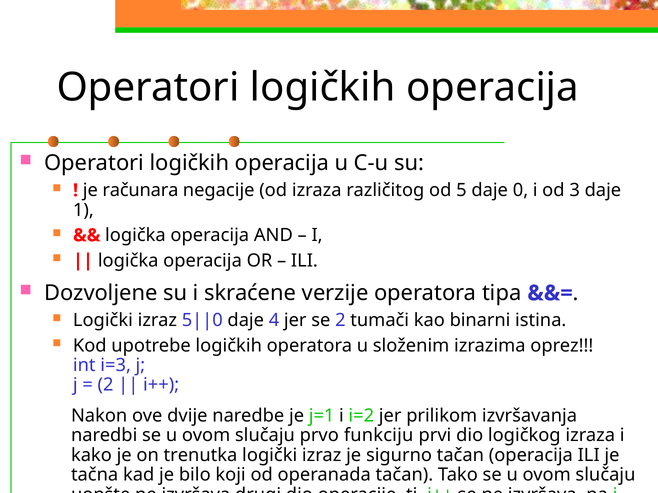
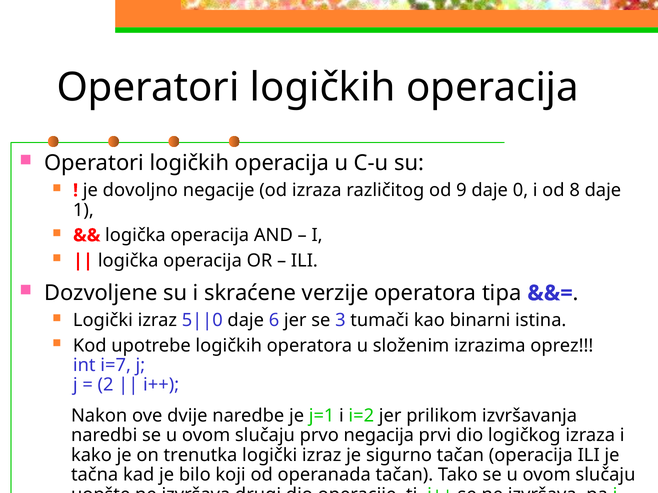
računara: računara -> dovoljno
5: 5 -> 9
3: 3 -> 8
4: 4 -> 6
se 2: 2 -> 3
i=3: i=3 -> i=7
funkciju: funkciju -> negacija
